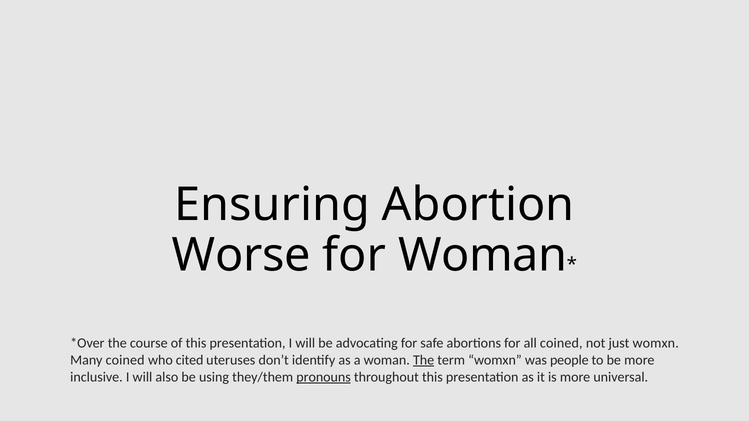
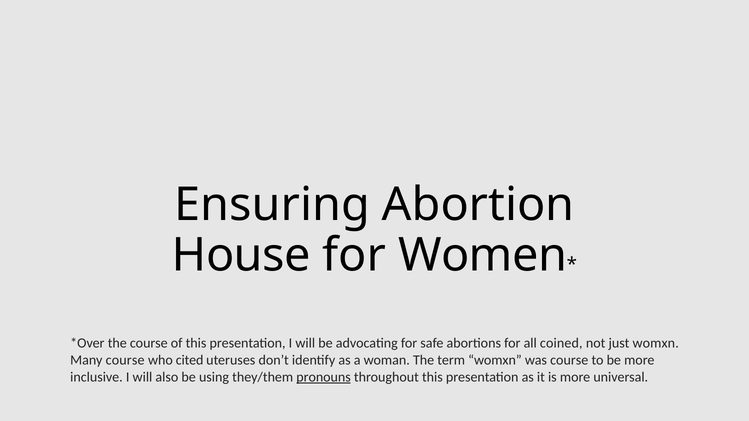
Worse: Worse -> House
for Woman: Woman -> Women
Many coined: coined -> course
The at (424, 360) underline: present -> none
was people: people -> course
